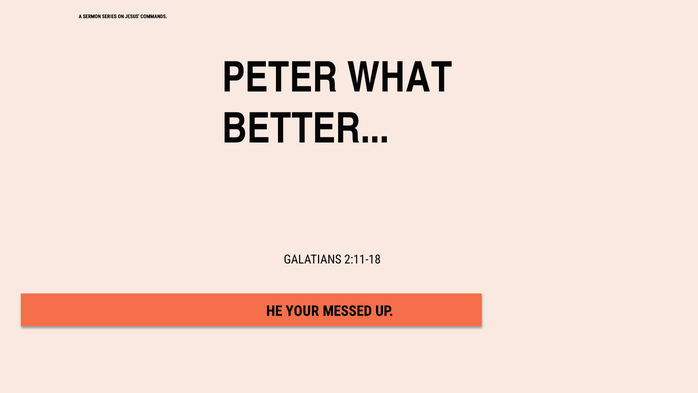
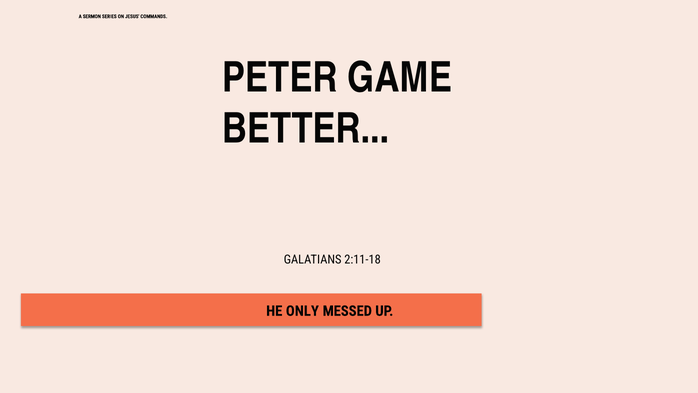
WHAT: WHAT -> GAME
YOUR: YOUR -> ONLY
